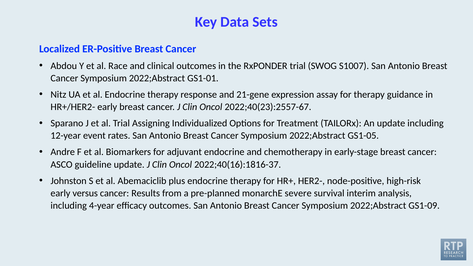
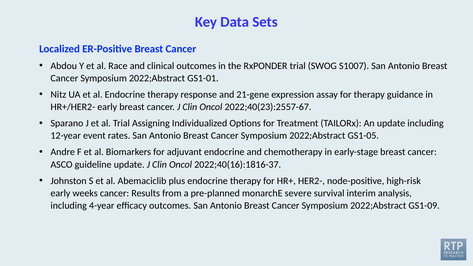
versus: versus -> weeks
